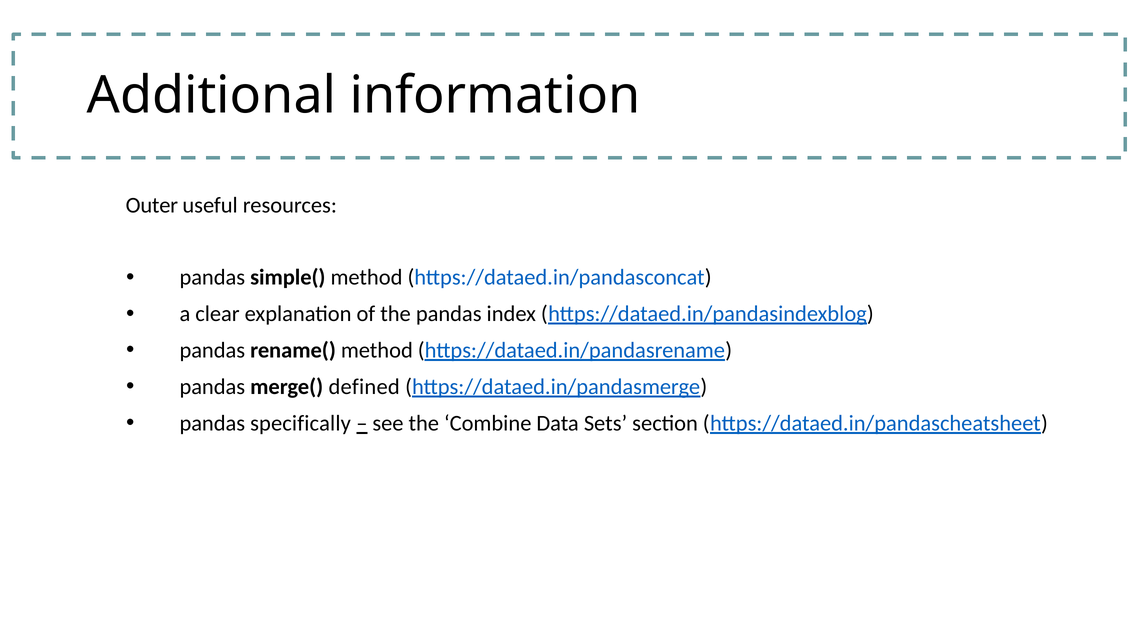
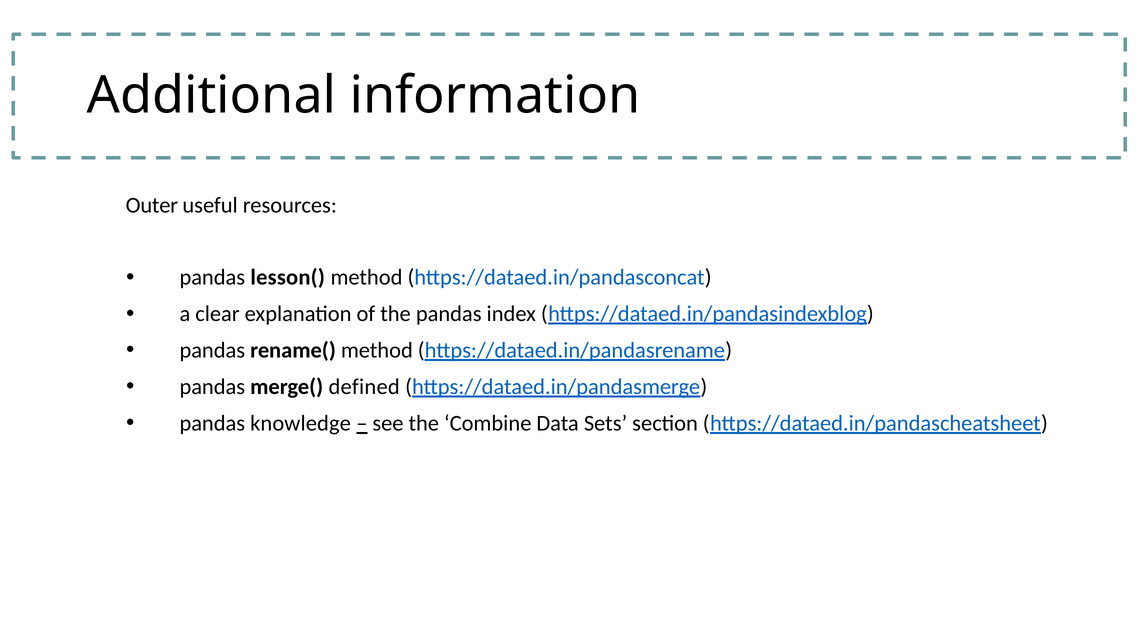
simple(: simple( -> lesson(
specifically: specifically -> knowledge
